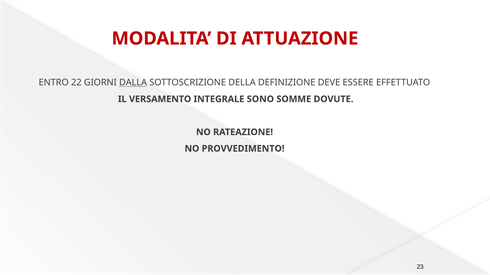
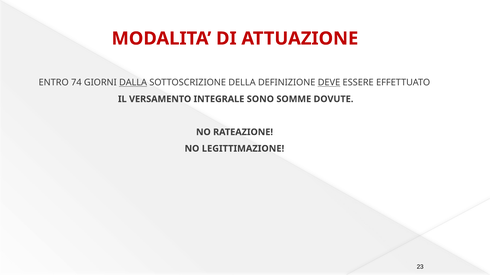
22: 22 -> 74
DEVE underline: none -> present
PROVVEDIMENTO: PROVVEDIMENTO -> LEGITTIMAZIONE
